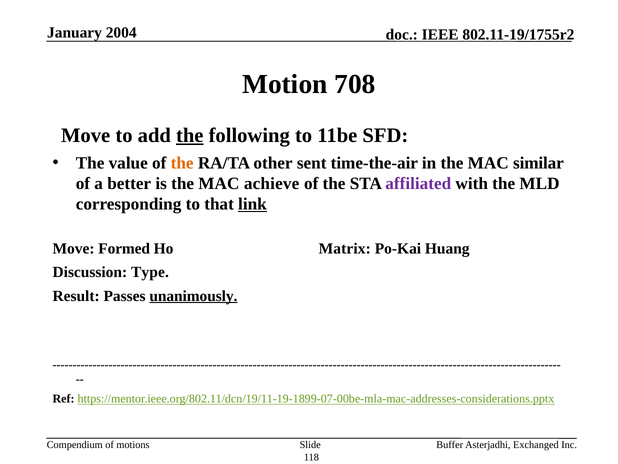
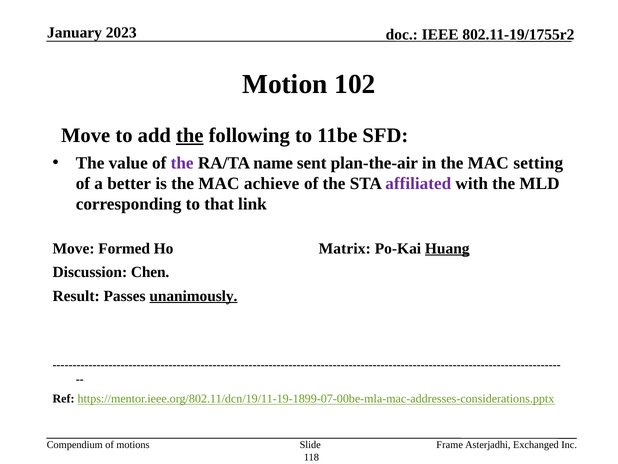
2004: 2004 -> 2023
708: 708 -> 102
the at (182, 163) colour: orange -> purple
other: other -> name
time-the-air: time-the-air -> plan-the-air
similar: similar -> setting
link underline: present -> none
Huang underline: none -> present
Type: Type -> Chen
Buffer: Buffer -> Frame
